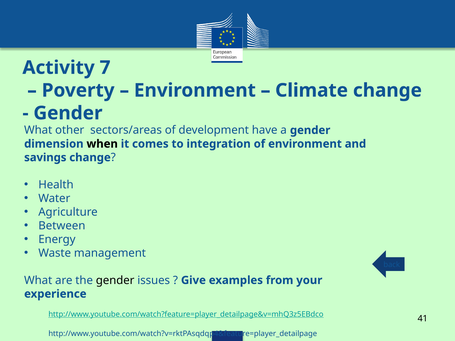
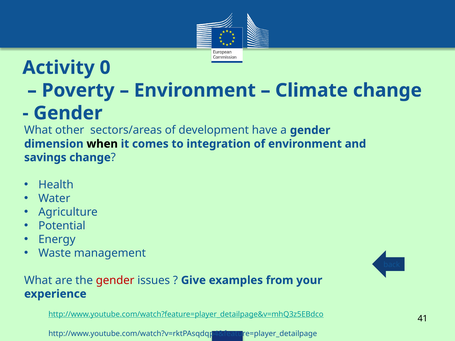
7: 7 -> 0
Between: Between -> Potential
gender at (115, 280) colour: black -> red
